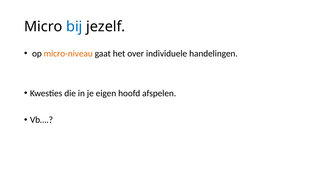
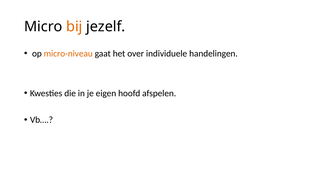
bij colour: blue -> orange
